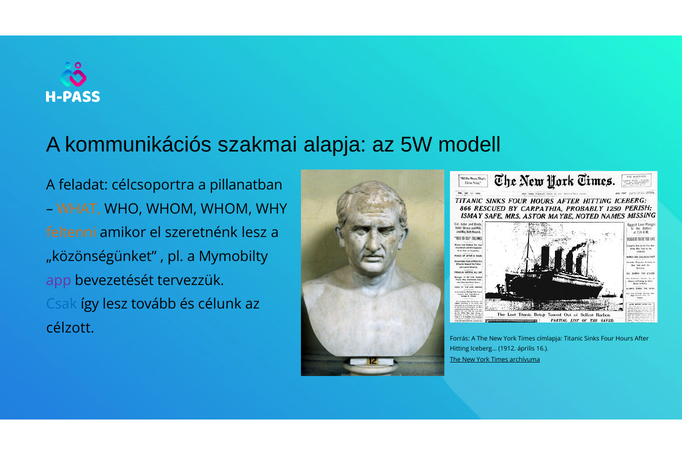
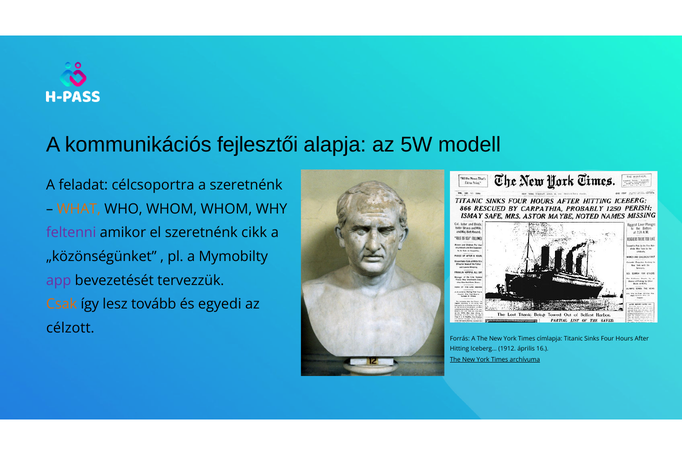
szakmai: szakmai -> fejlesztői
a pillanatban: pillanatban -> szeretnénk
feltenni colour: orange -> purple
szeretnénk lesz: lesz -> cikk
Csak colour: blue -> orange
célunk: célunk -> egyedi
